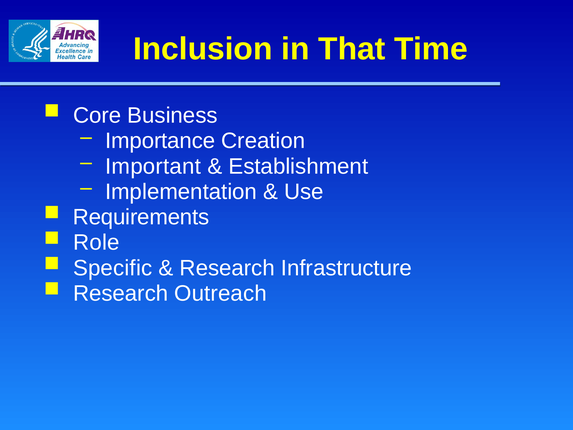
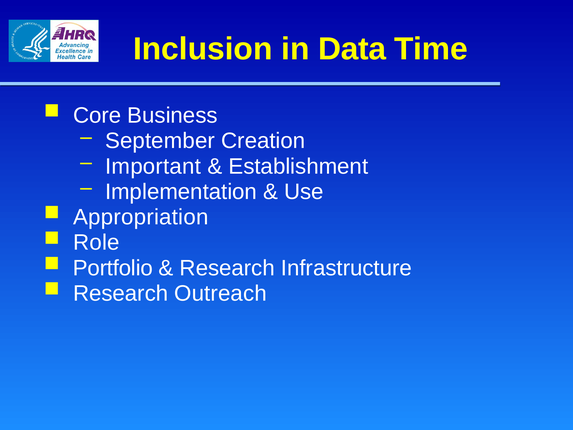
That: That -> Data
Importance: Importance -> September
Requirements: Requirements -> Appropriation
Specific: Specific -> Portfolio
